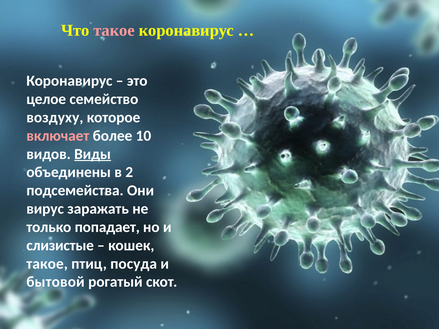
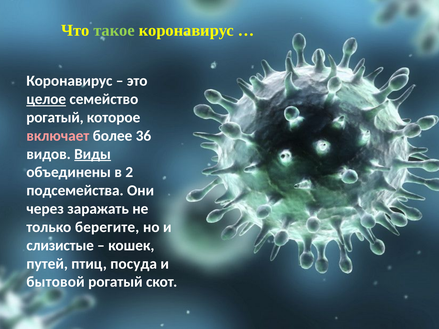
такое at (114, 30) colour: pink -> light green
целое underline: none -> present
воздуху at (55, 118): воздуху -> рогатый
10: 10 -> 36
вирус: вирус -> через
попадает: попадает -> берегите
такое at (47, 264): такое -> путей
